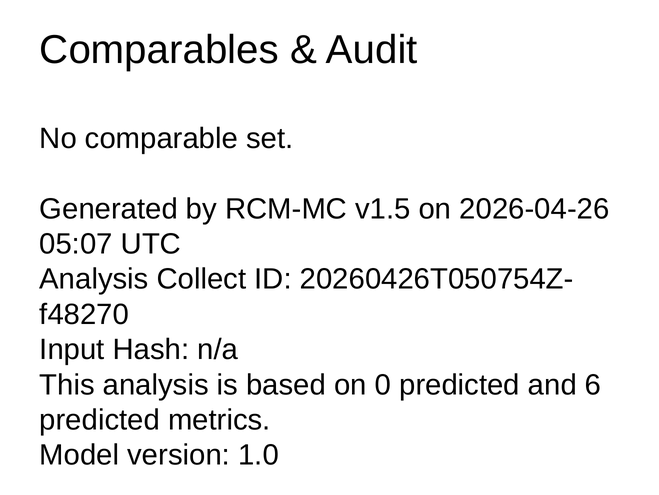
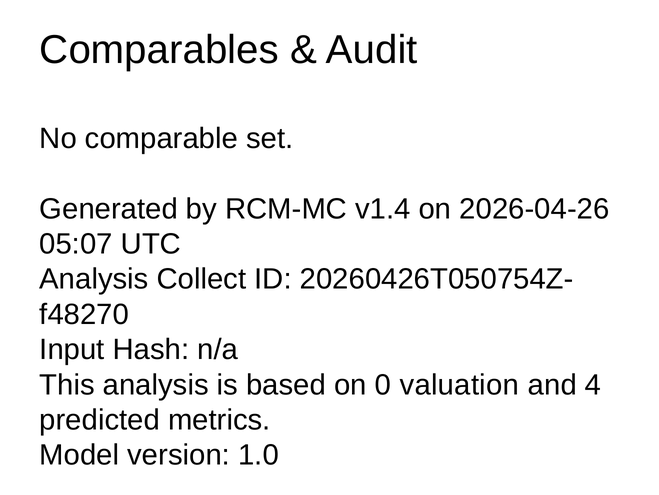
v1.5: v1.5 -> v1.4
0 predicted: predicted -> valuation
6: 6 -> 4
